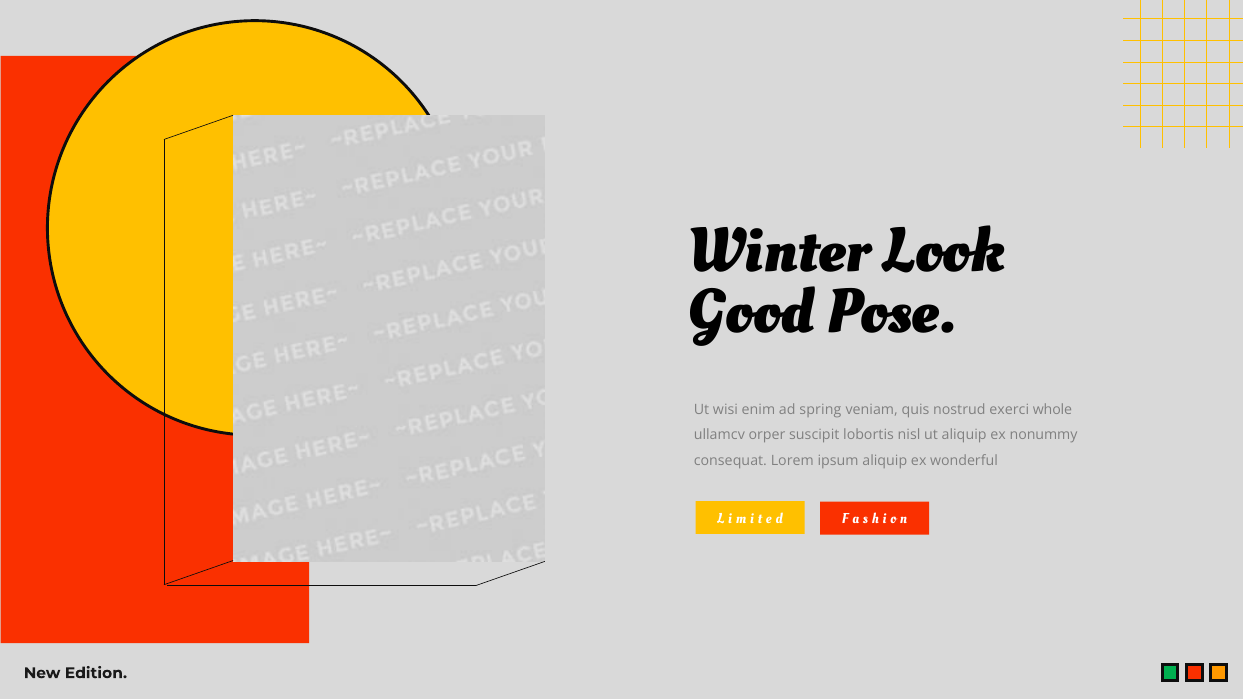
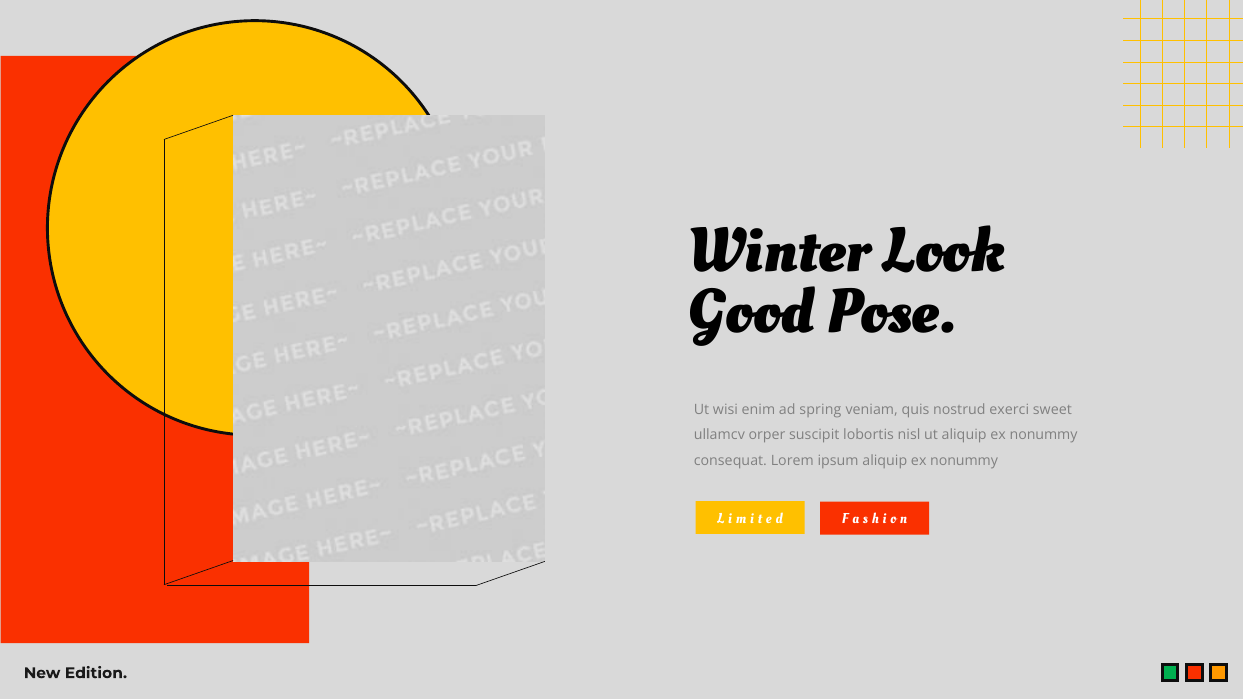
whole: whole -> sweet
ipsum aliquip ex wonderful: wonderful -> nonummy
